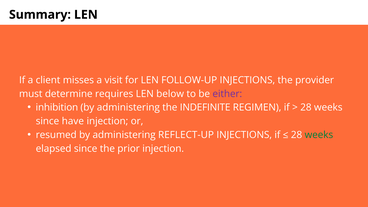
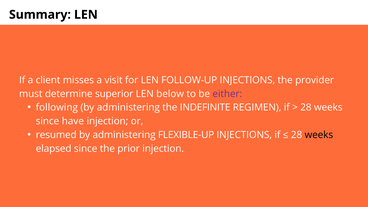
requires: requires -> superior
inhibition: inhibition -> following
REFLECT-UP: REFLECT-UP -> FLEXIBLE-UP
weeks at (319, 135) colour: green -> black
